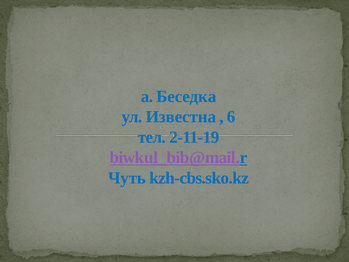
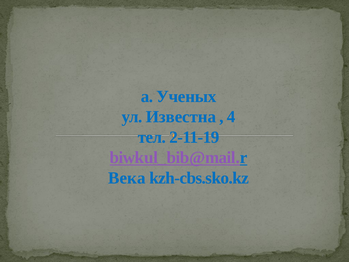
Беседка: Беседка -> Ученых
6: 6 -> 4
Чуть: Чуть -> Века
